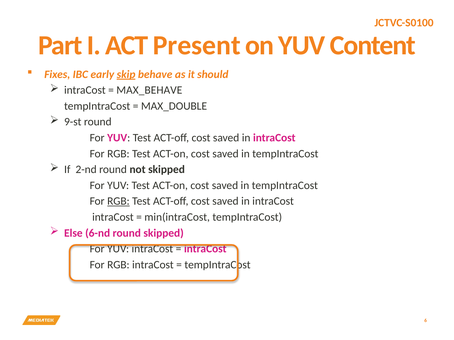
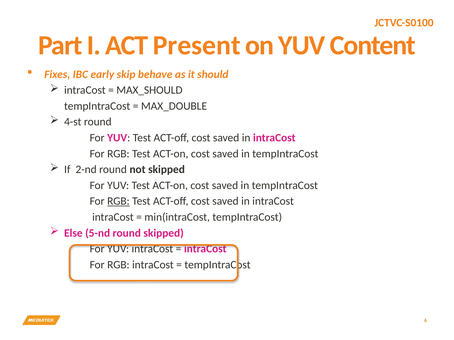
skip underline: present -> none
MAX_BEHAVE: MAX_BEHAVE -> MAX_SHOULD
9-st: 9-st -> 4-st
6-nd: 6-nd -> 5-nd
